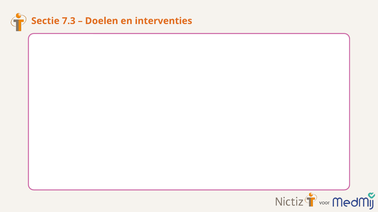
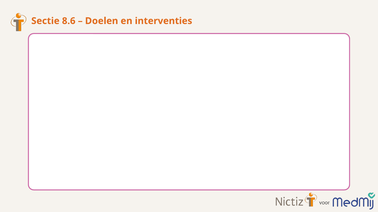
7.3: 7.3 -> 8.6
